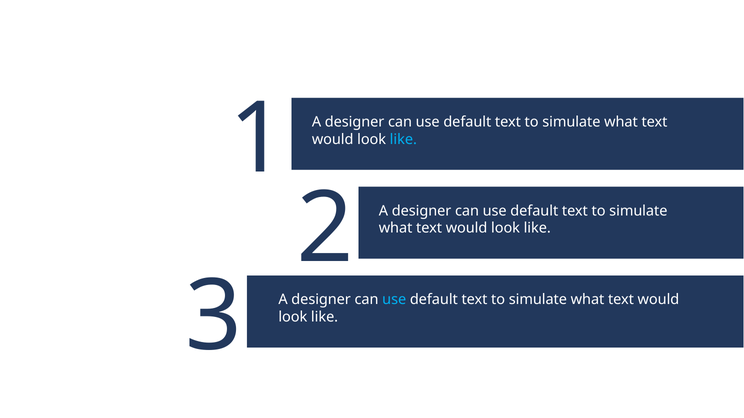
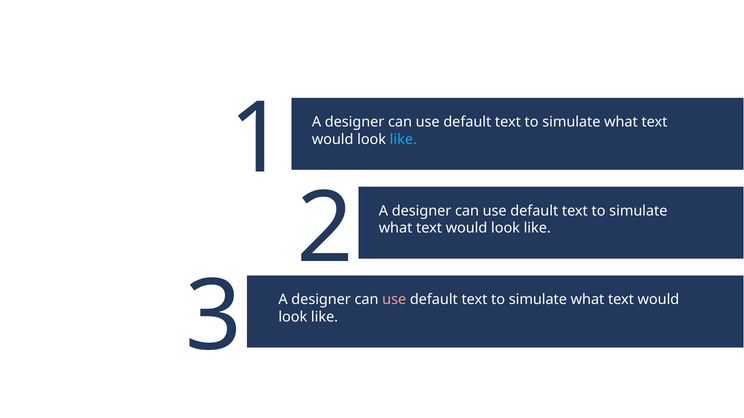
use at (394, 300) colour: light blue -> pink
